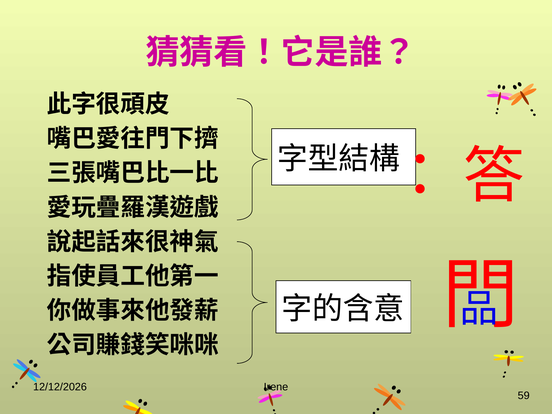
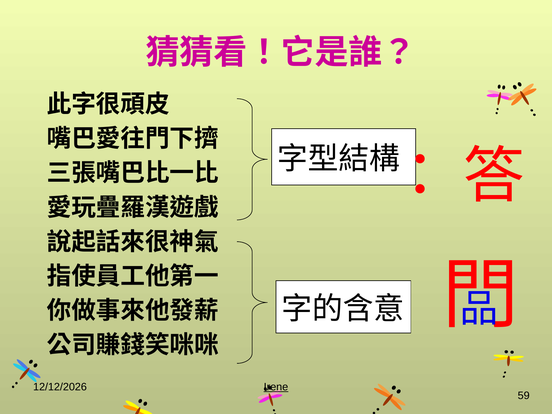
Irene underline: none -> present
